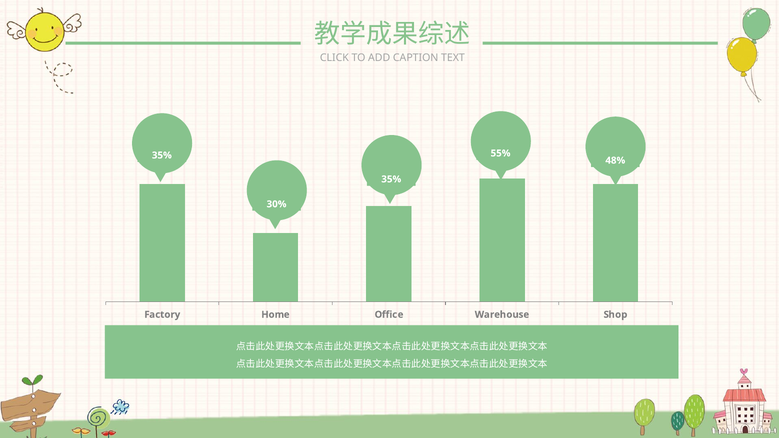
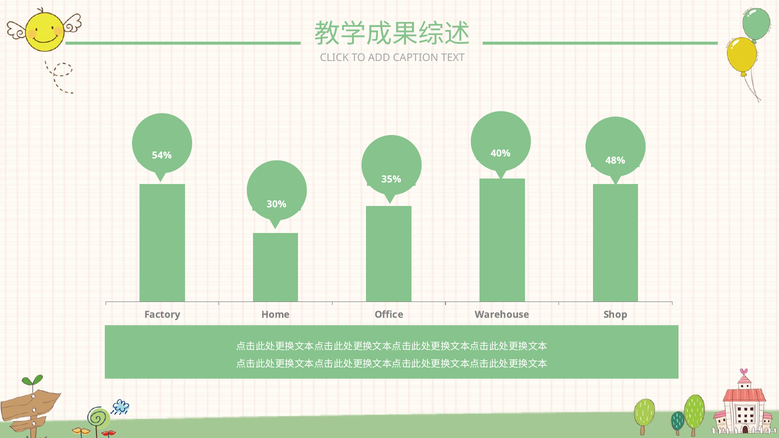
55%: 55% -> 40%
35% at (162, 155): 35% -> 54%
